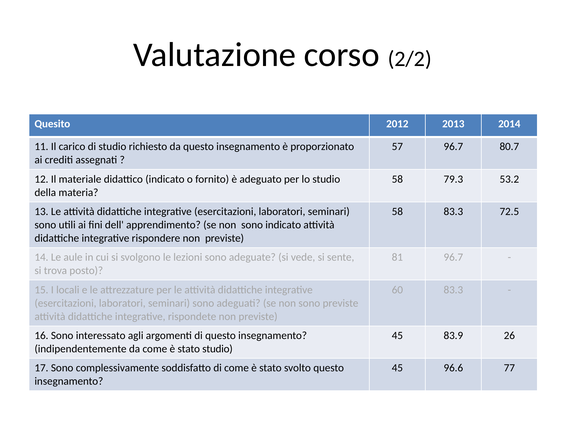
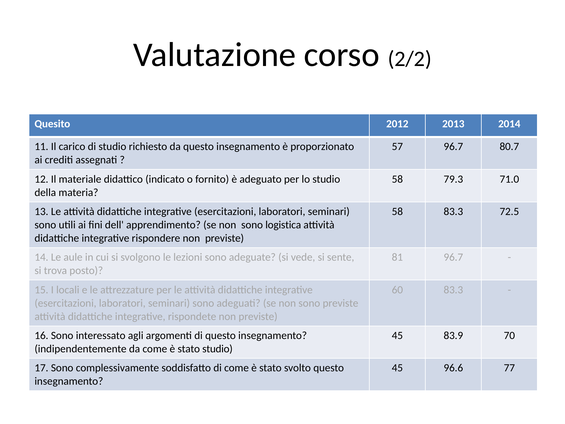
53.2: 53.2 -> 71.0
sono indicato: indicato -> logistica
26: 26 -> 70
